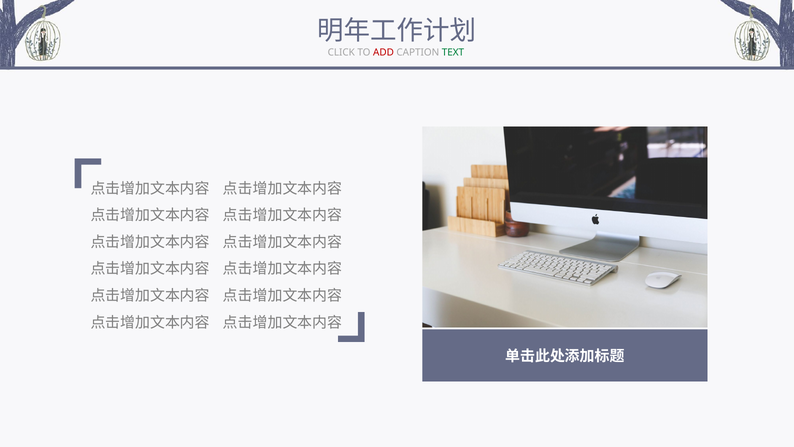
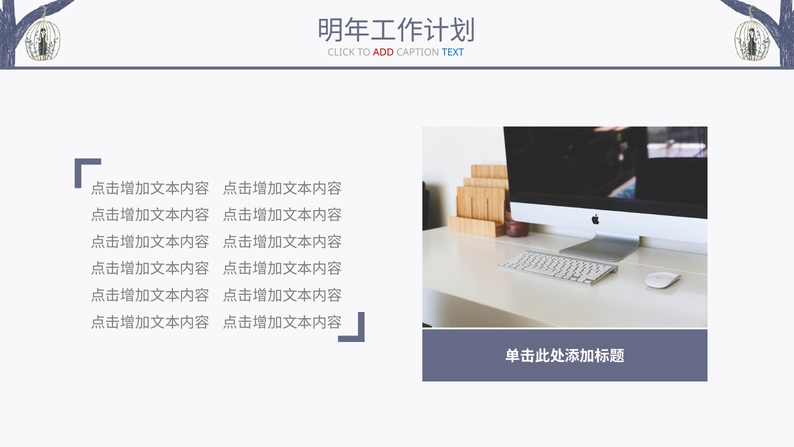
TEXT colour: green -> blue
